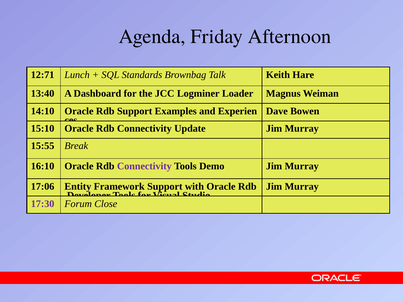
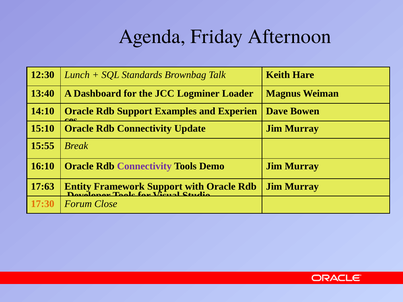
12:71: 12:71 -> 12:30
17:06: 17:06 -> 17:63
17:30 colour: purple -> orange
